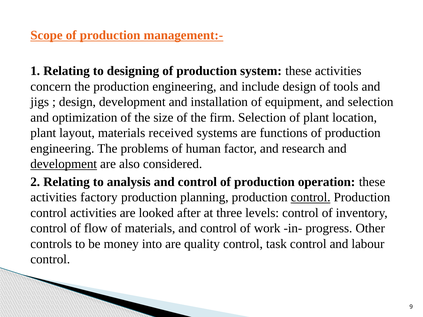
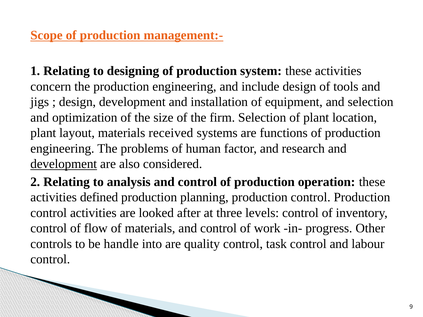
factory: factory -> defined
control at (311, 198) underline: present -> none
money: money -> handle
